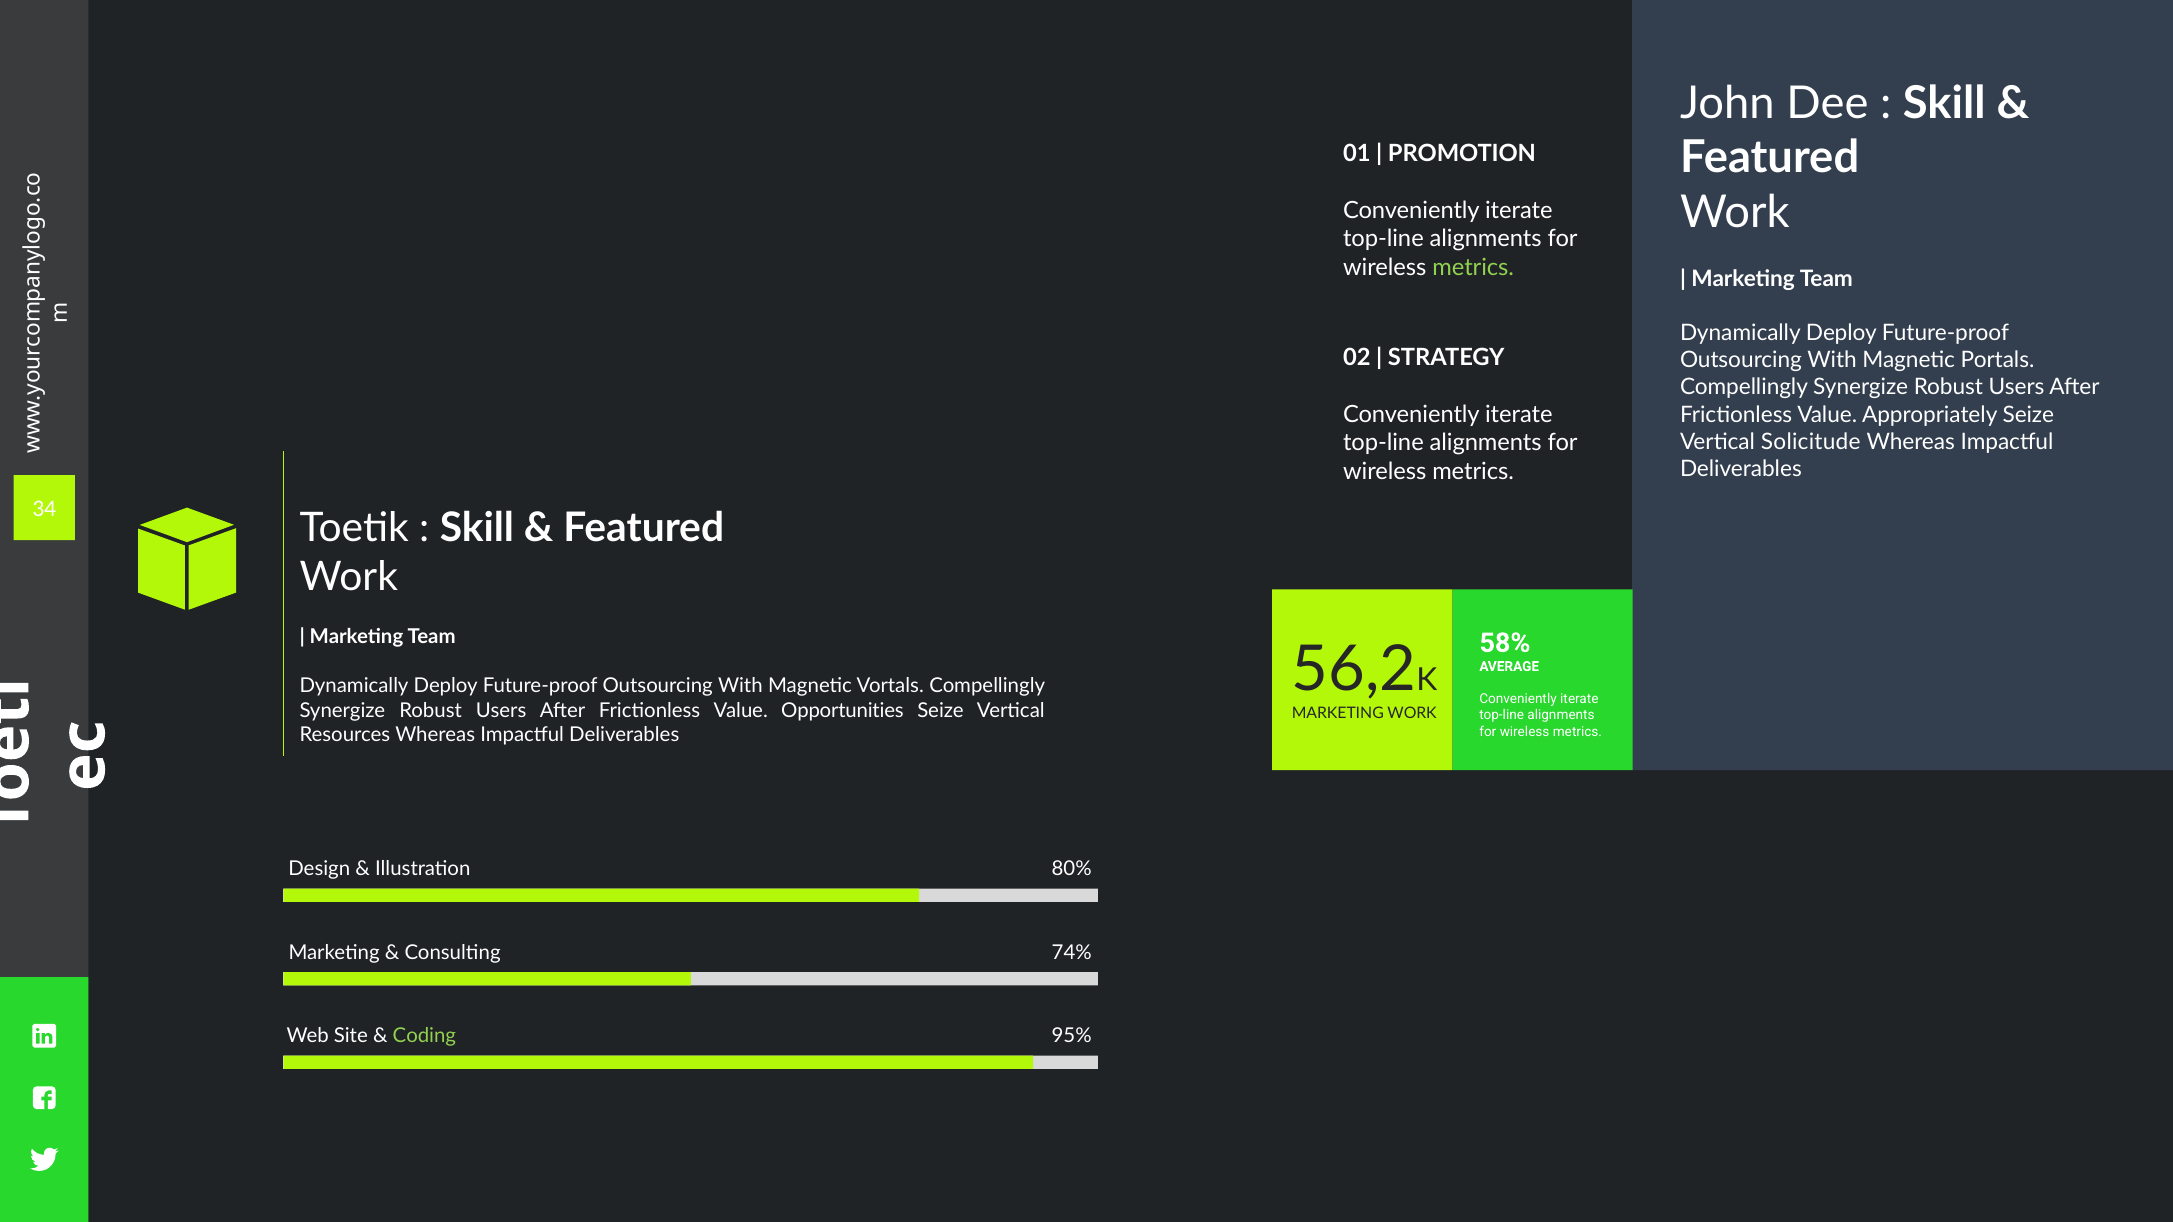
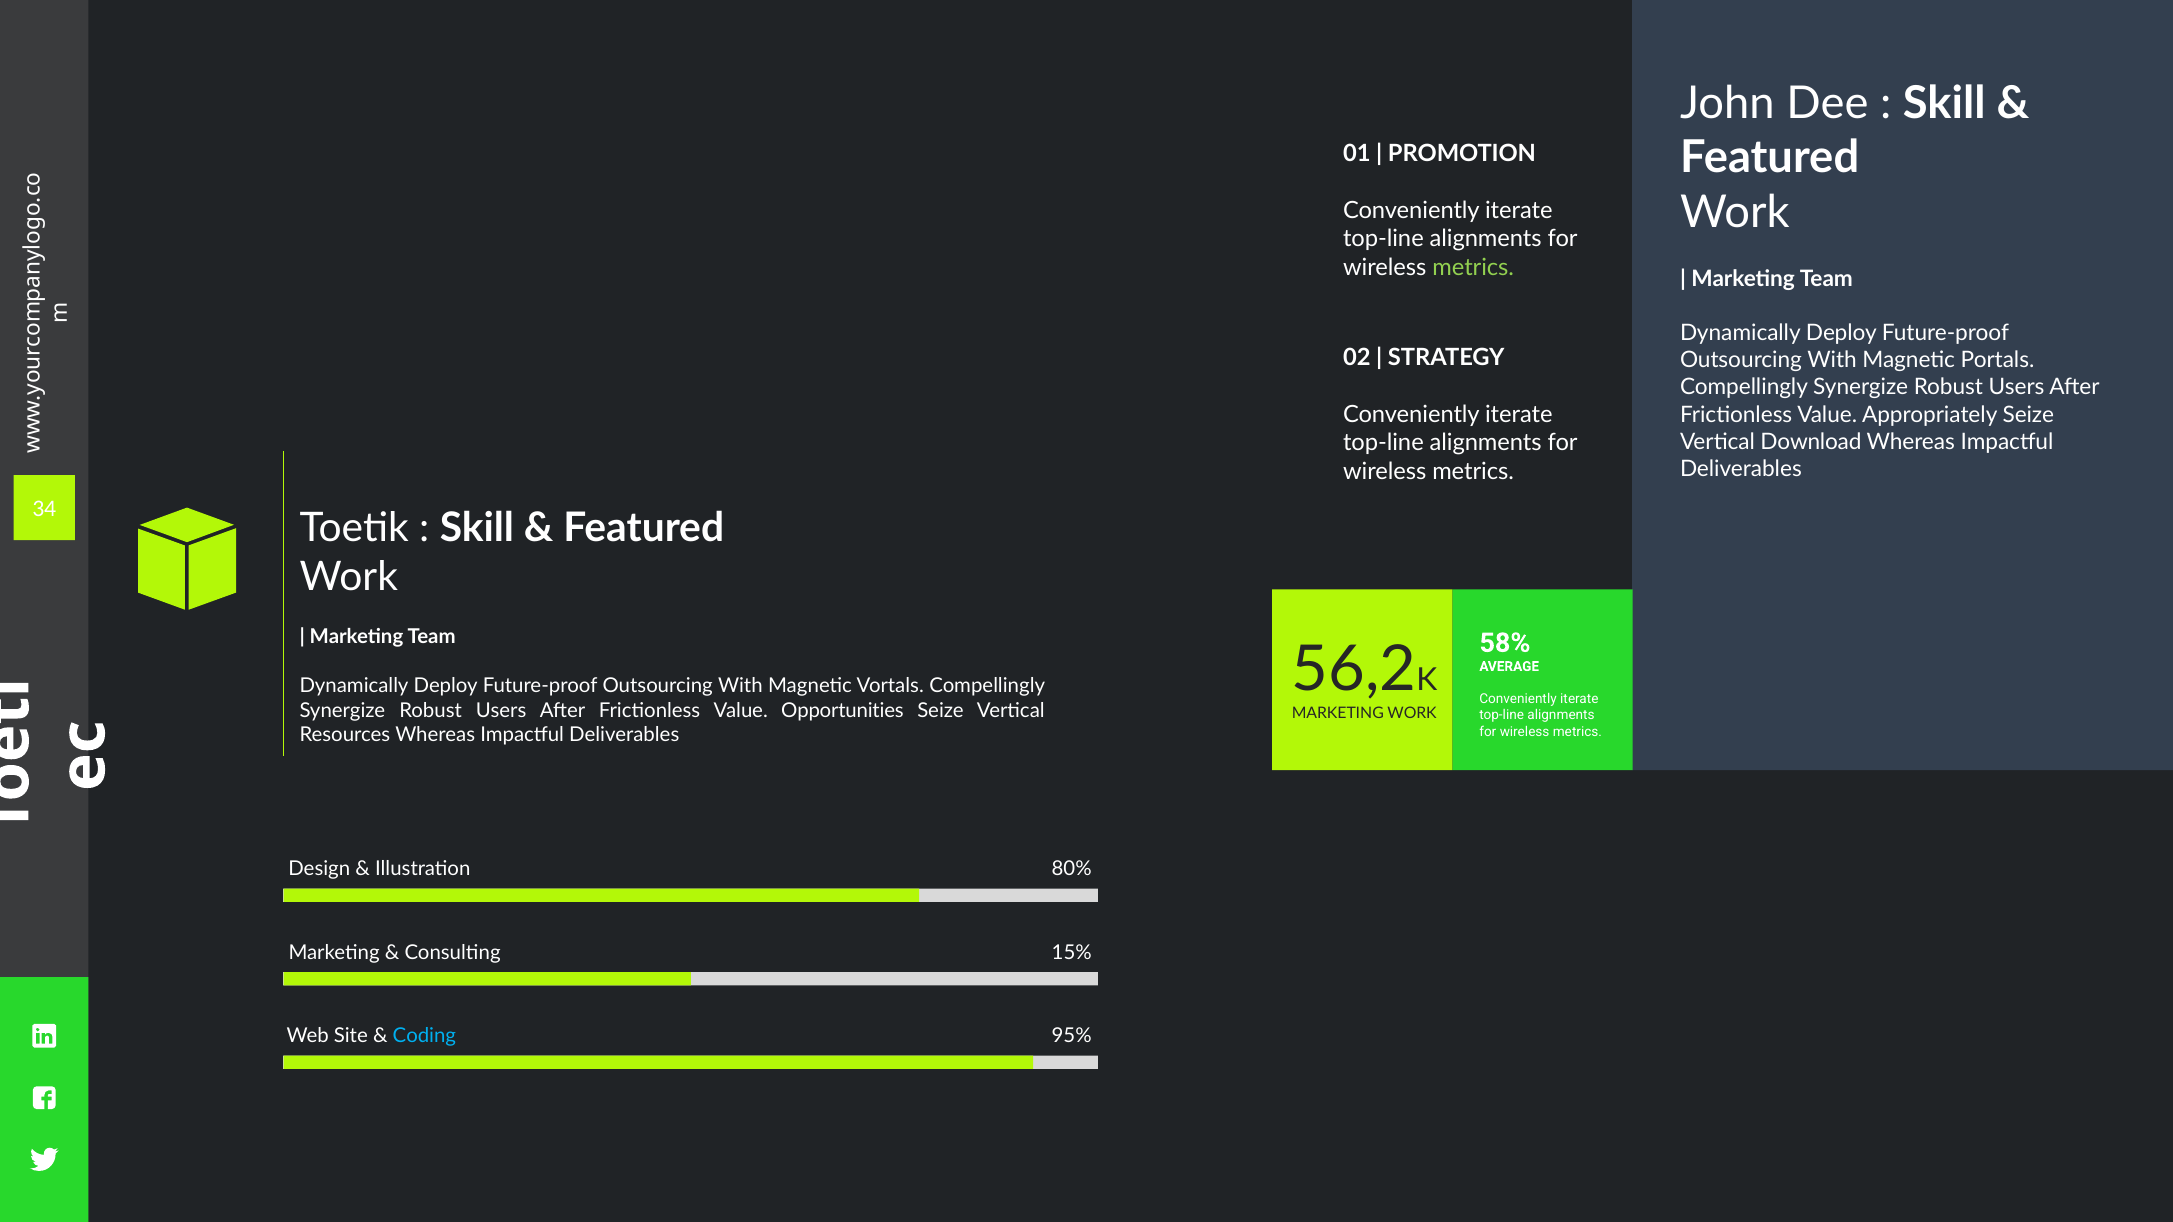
Solicitude: Solicitude -> Download
74%: 74% -> 15%
Coding colour: light green -> light blue
